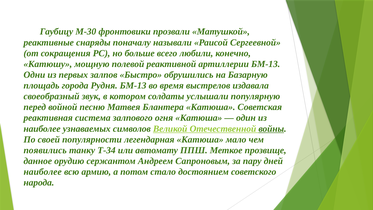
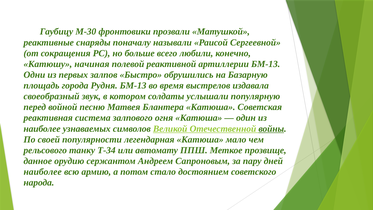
мощную: мощную -> начиная
появились: появились -> рельсового
